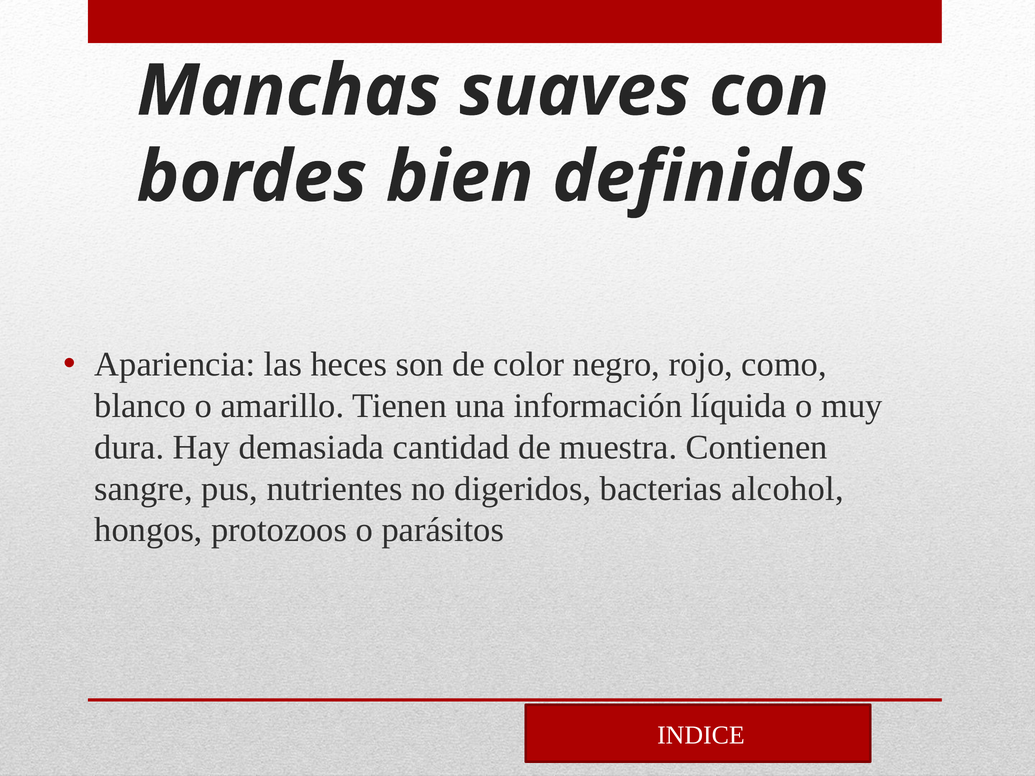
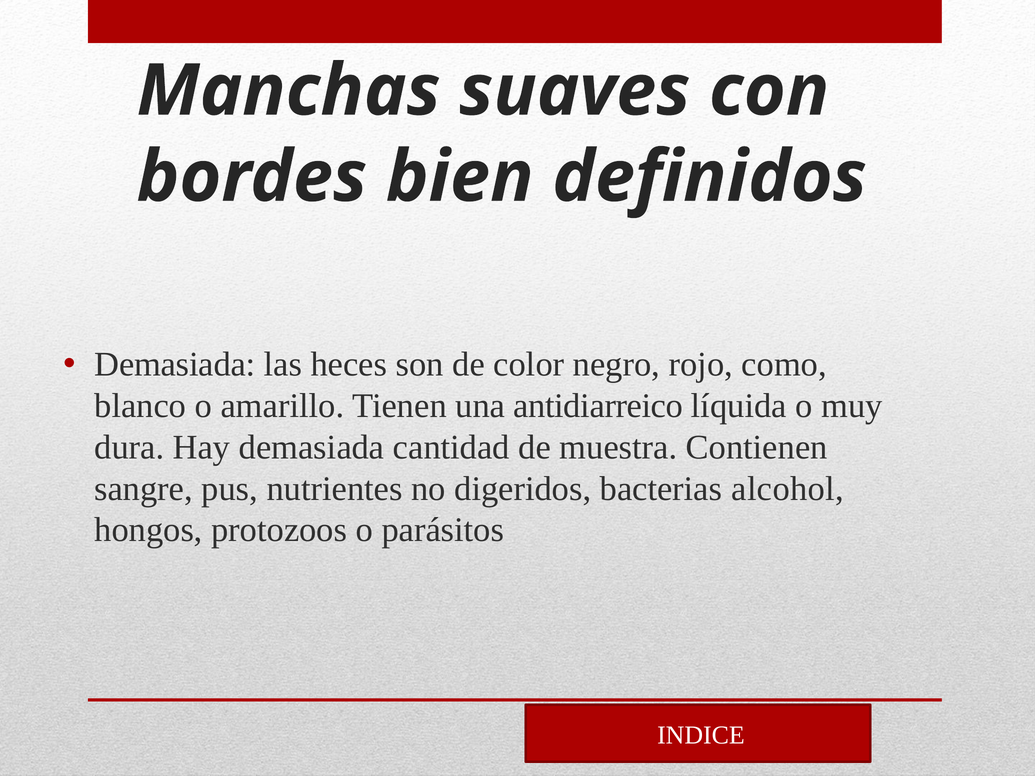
Apariencia at (175, 365): Apariencia -> Demasiada
información: información -> antidiarreico
